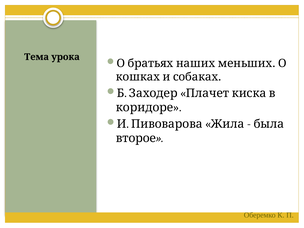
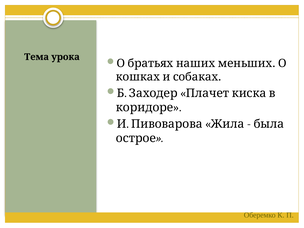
второе: второе -> острое
